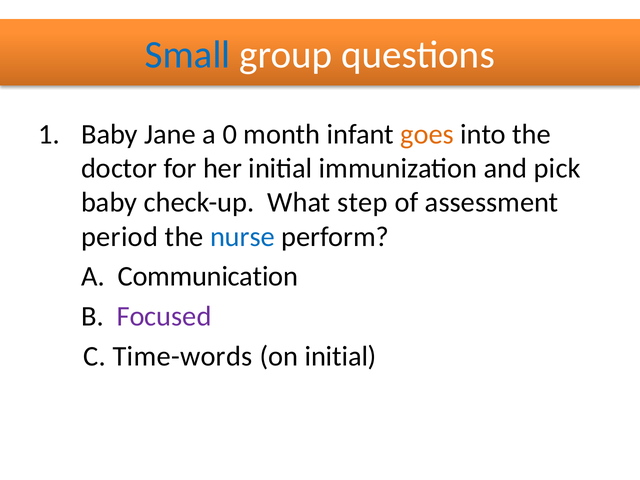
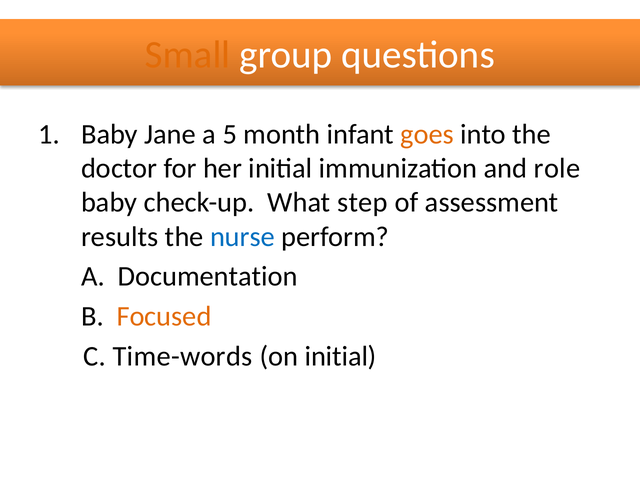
Small colour: blue -> orange
0: 0 -> 5
pick: pick -> role
period: period -> results
Communication: Communication -> Documentation
Focused colour: purple -> orange
